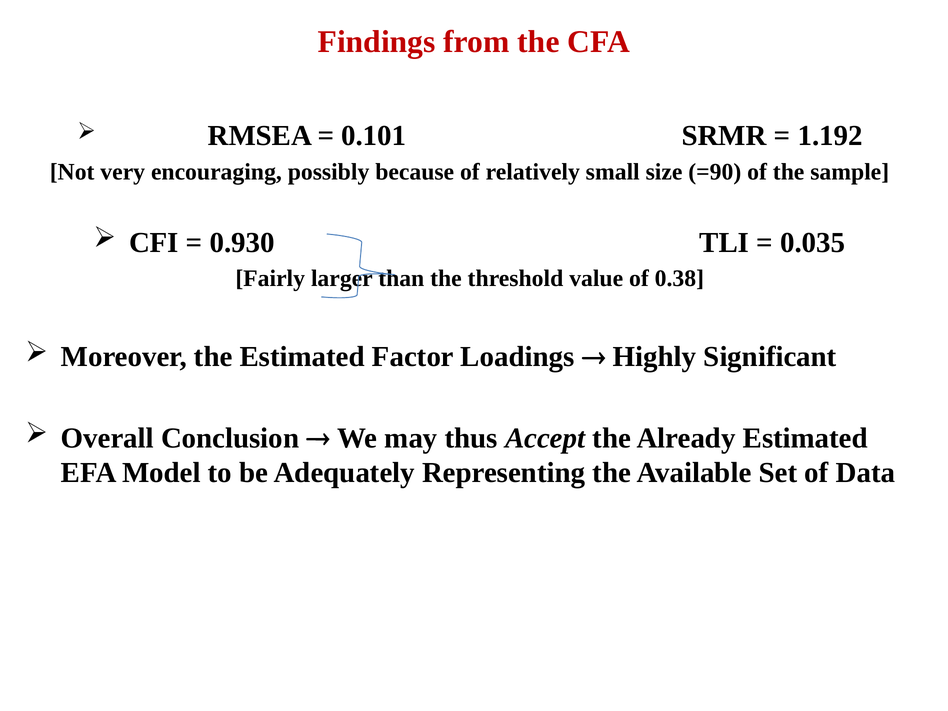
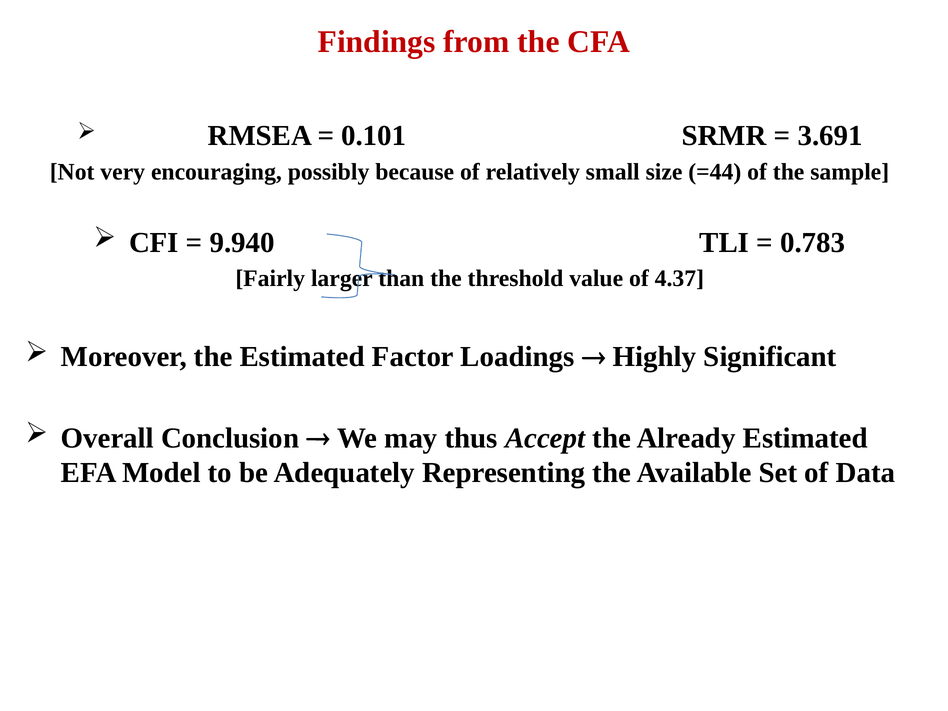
1.192: 1.192 -> 3.691
=90: =90 -> =44
0.930: 0.930 -> 9.940
0.035: 0.035 -> 0.783
0.38: 0.38 -> 4.37
